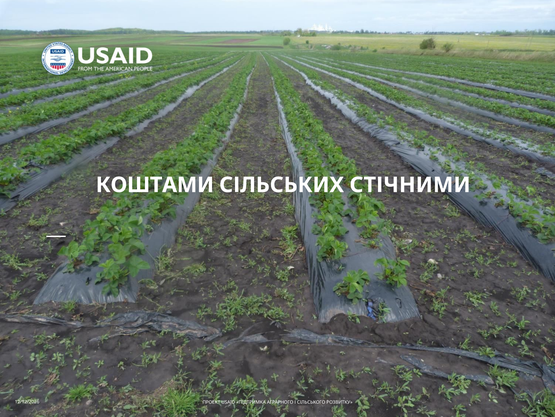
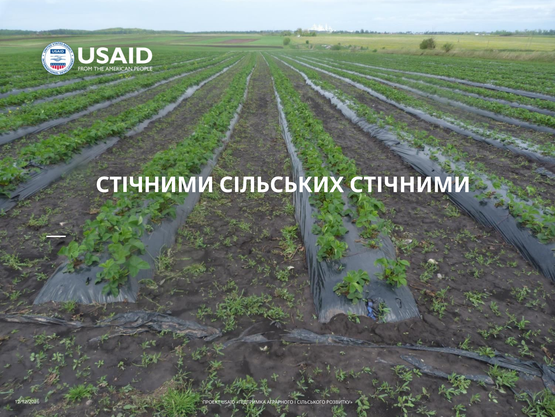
КОШТАМИ at (155, 185): КОШТАМИ -> СТІЧНИМИ
